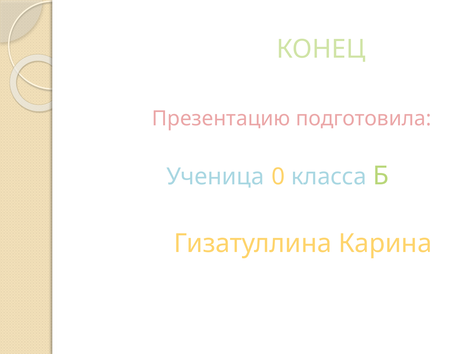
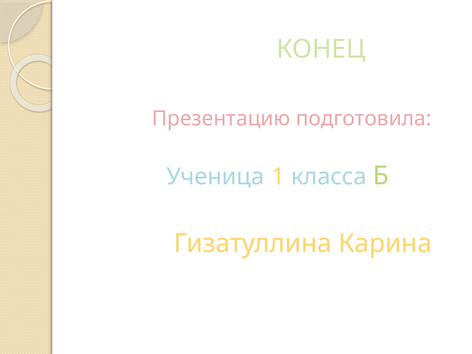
0: 0 -> 1
